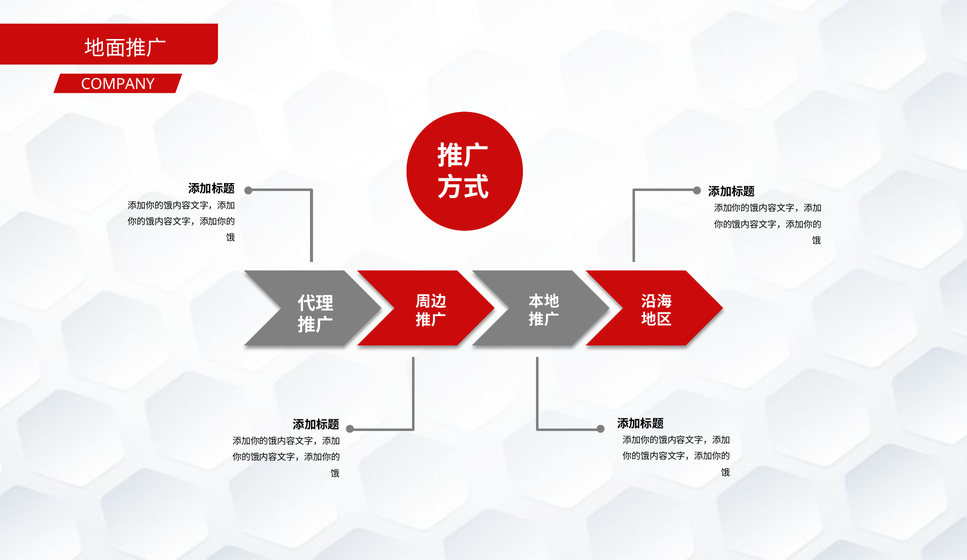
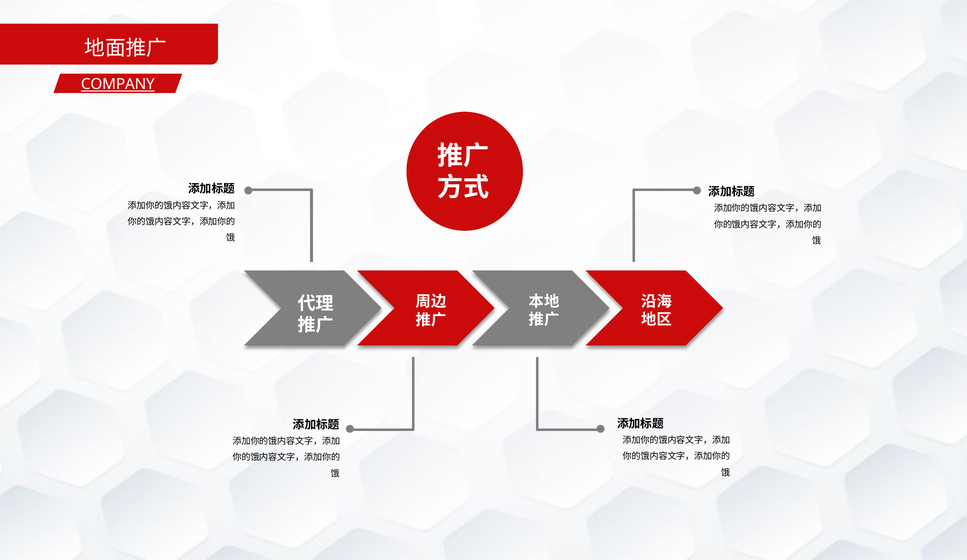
COMPANY underline: none -> present
